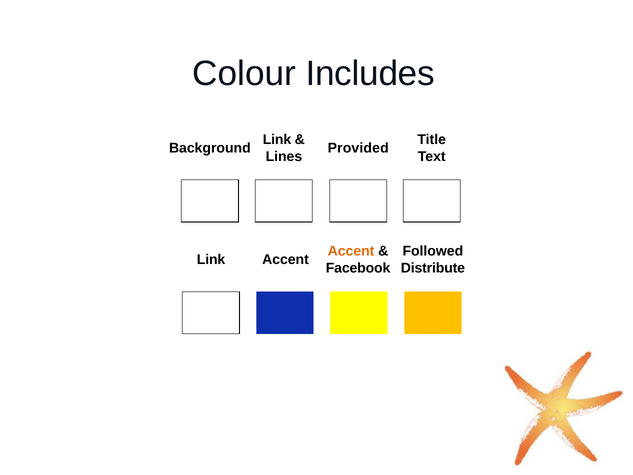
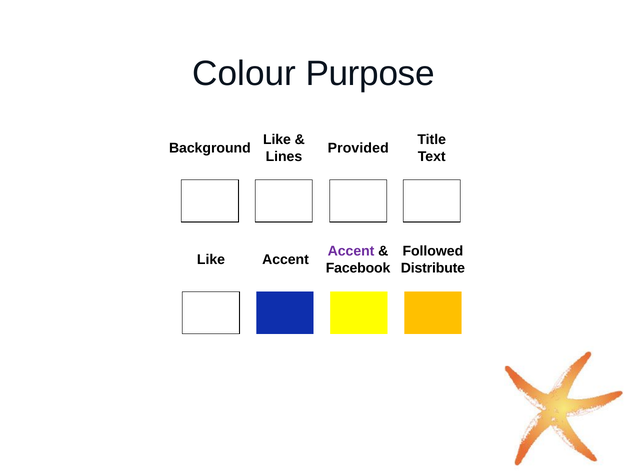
Includes: Includes -> Purpose
Link at (277, 139): Link -> Like
Accent at (351, 251) colour: orange -> purple
Link at (211, 260): Link -> Like
